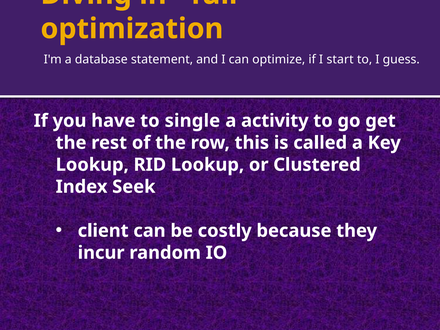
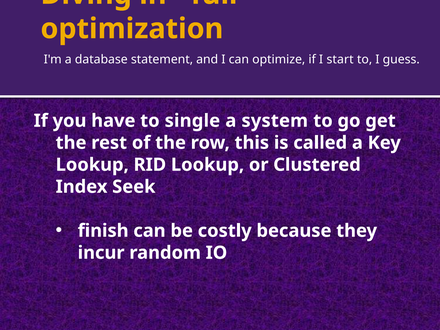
activity: activity -> system
client: client -> finish
